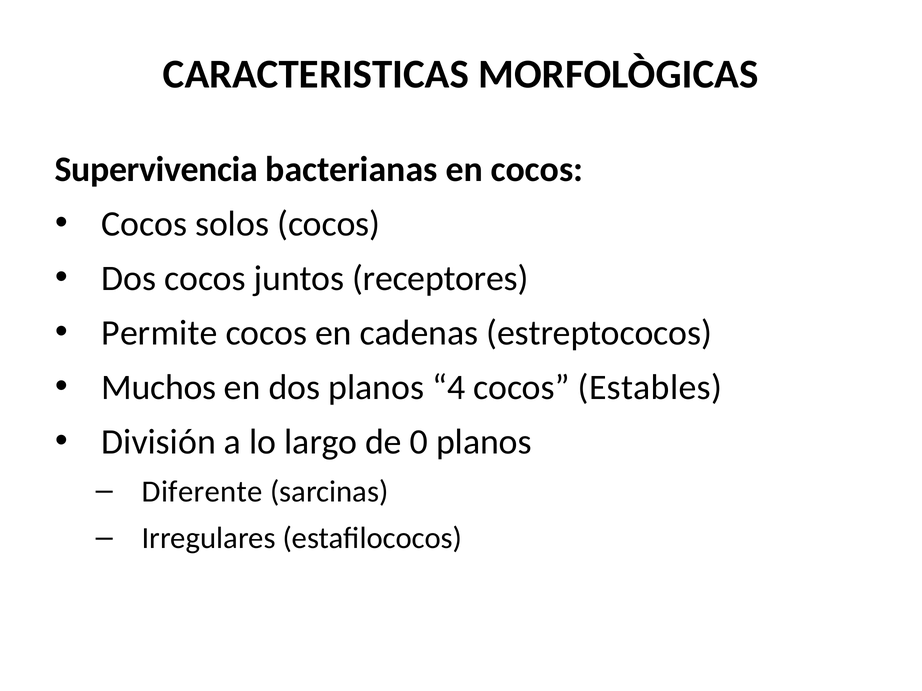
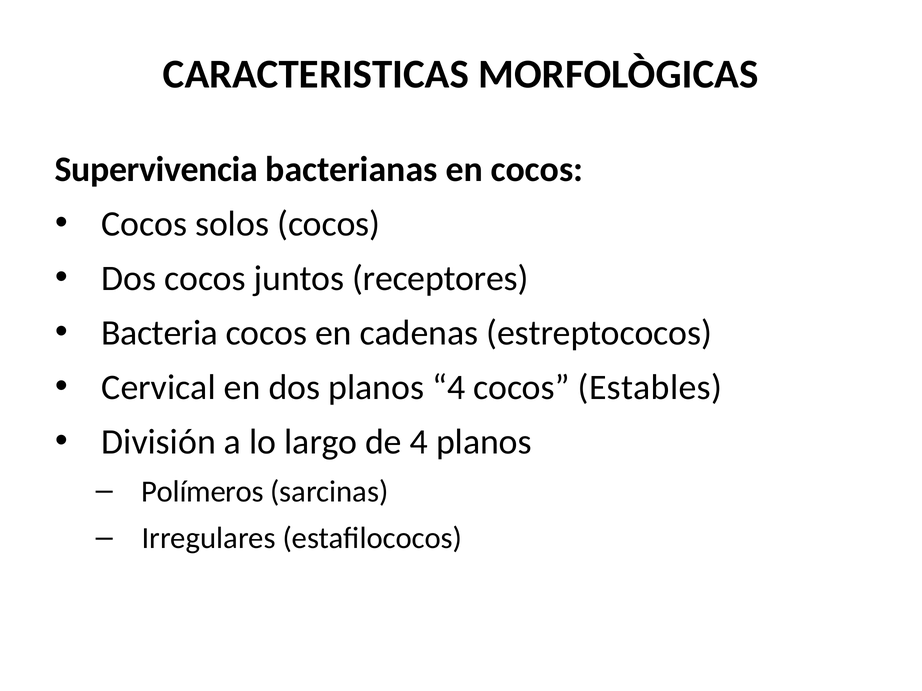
Permite: Permite -> Bacteria
Muchos: Muchos -> Cervical
de 0: 0 -> 4
Diferente: Diferente -> Polímeros
